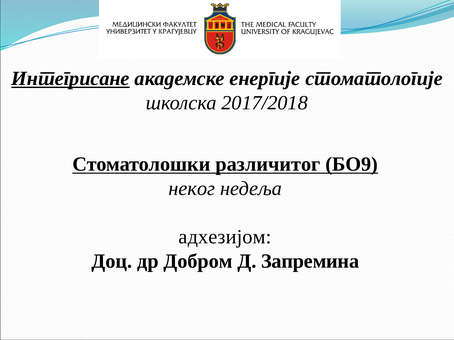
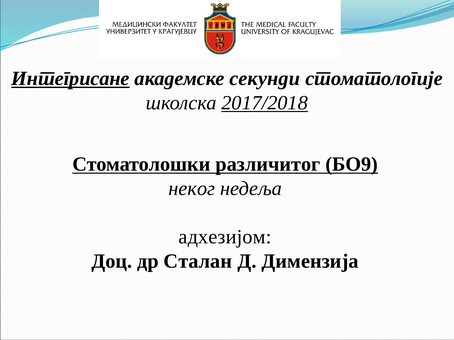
енергије: енергије -> секунди
2017/2018 underline: none -> present
Добром: Добром -> Сталан
Запремина: Запремина -> Димензија
